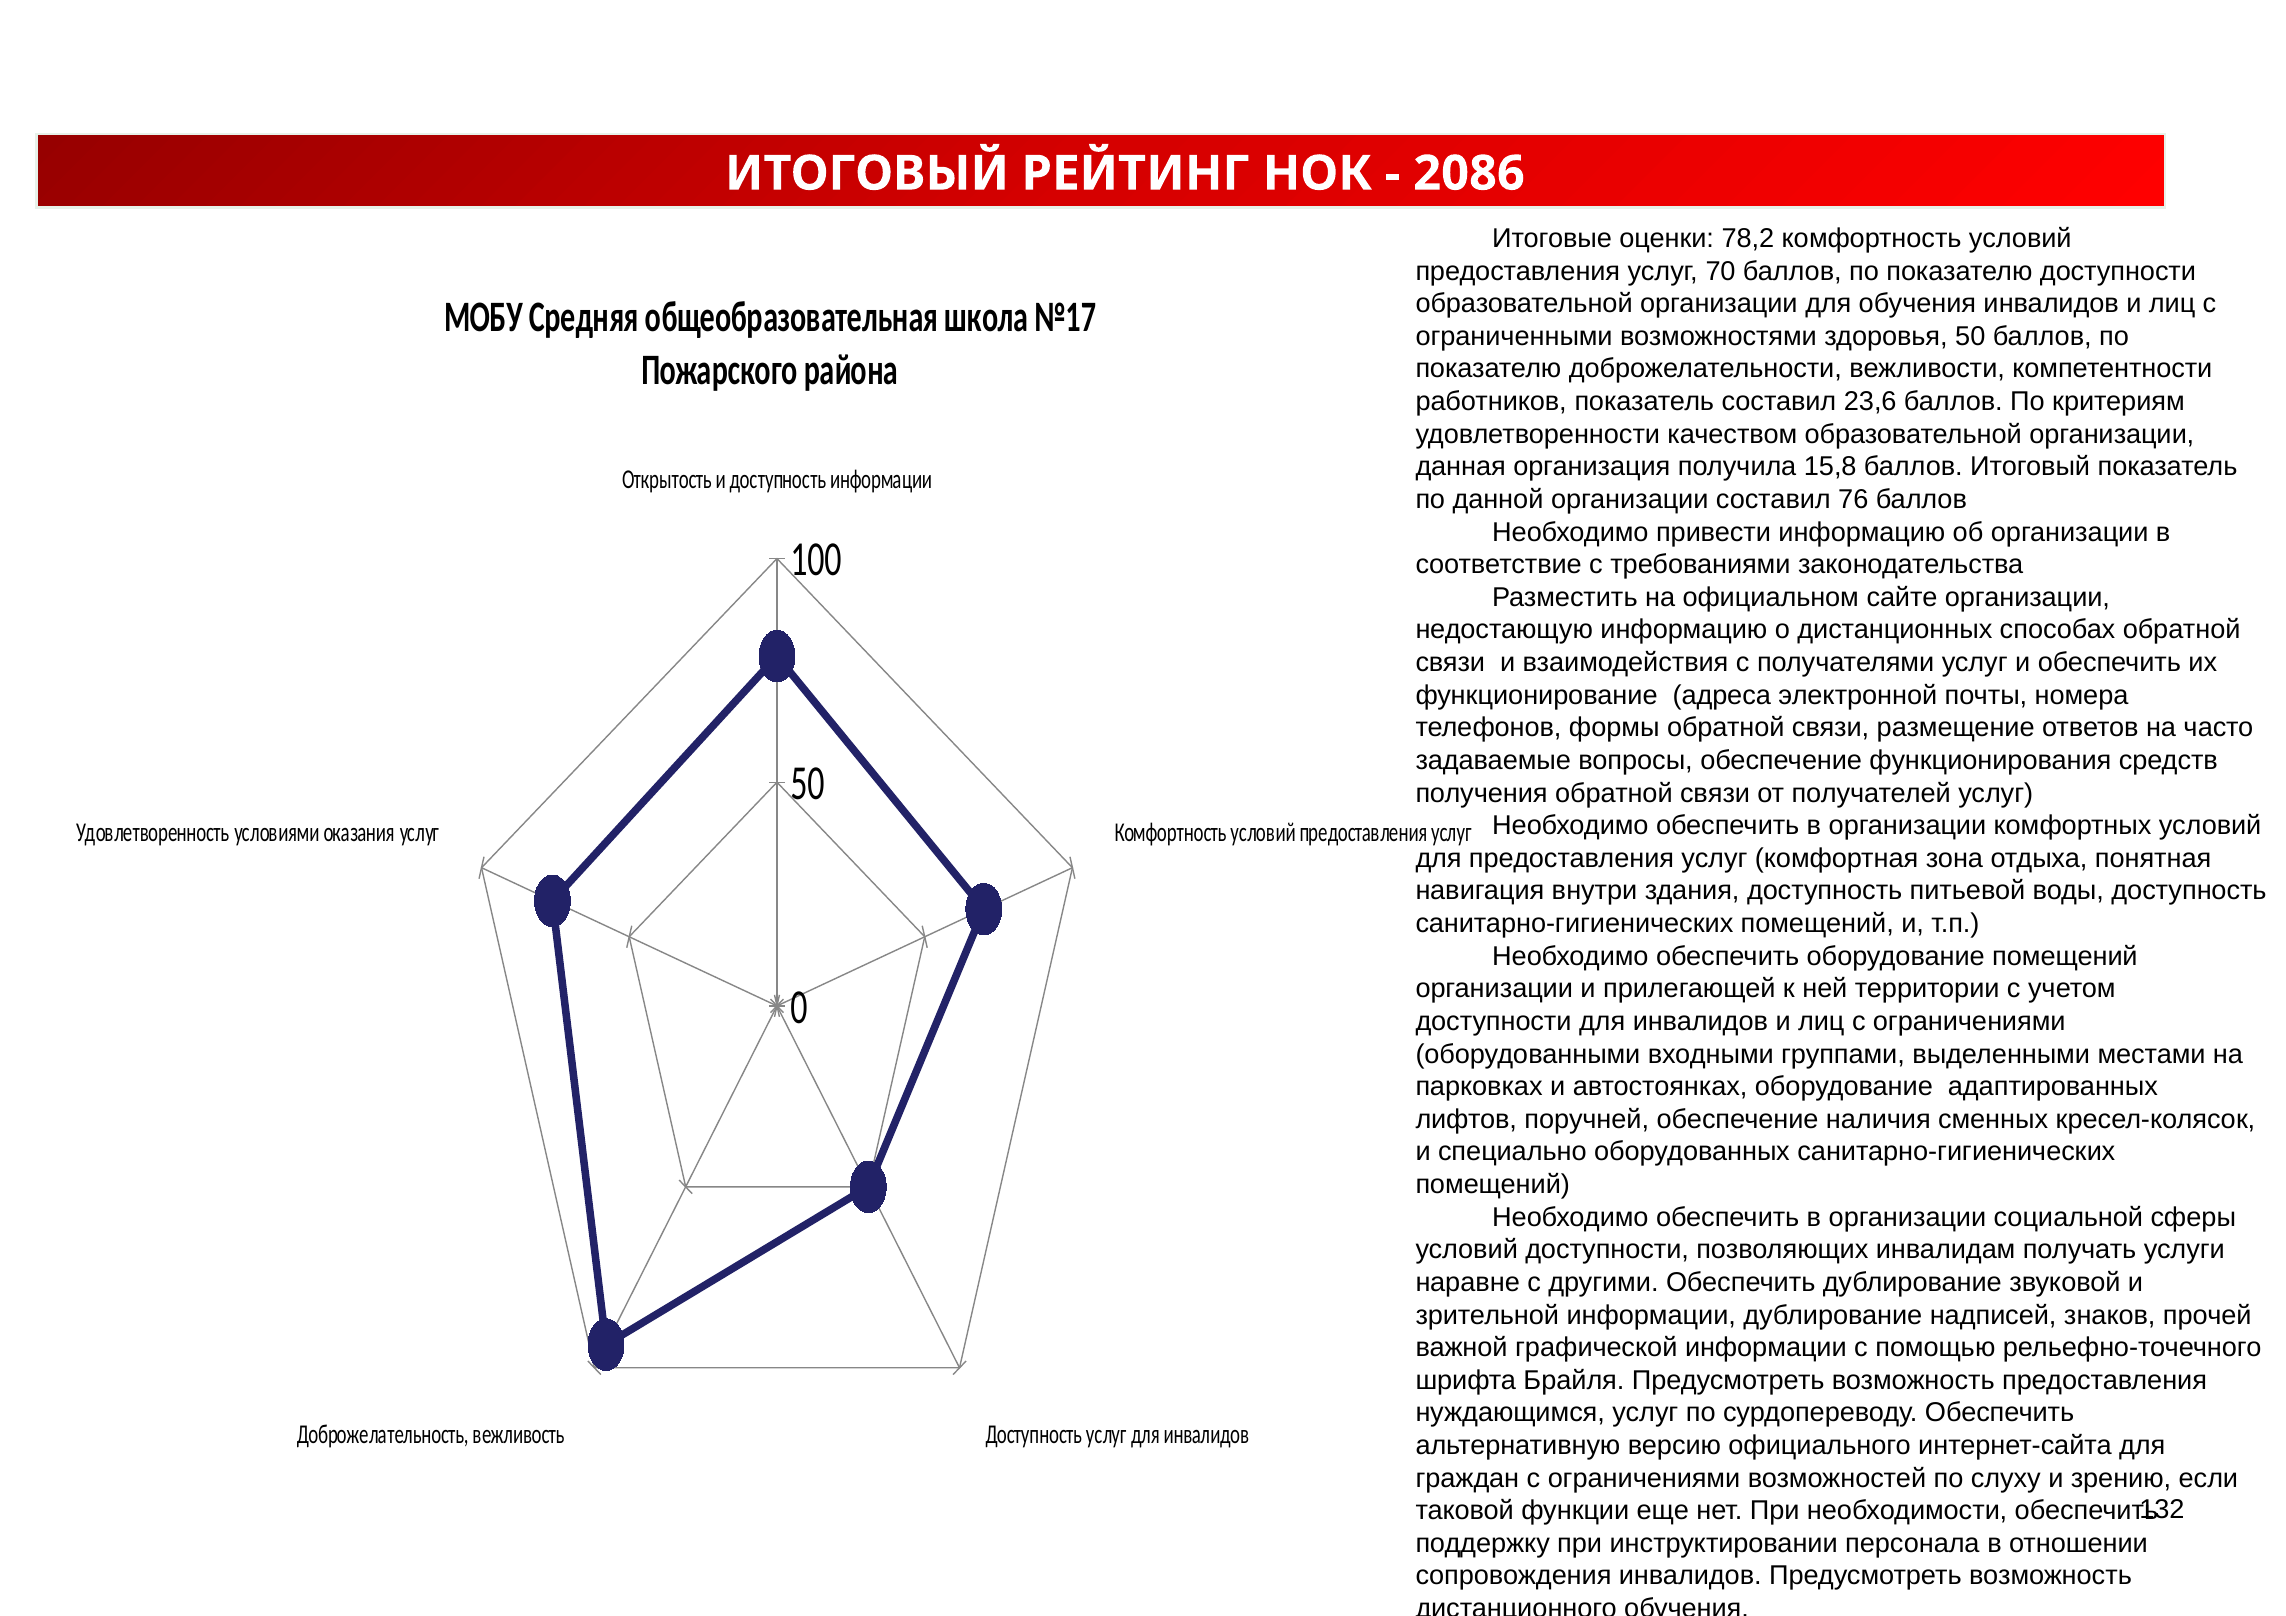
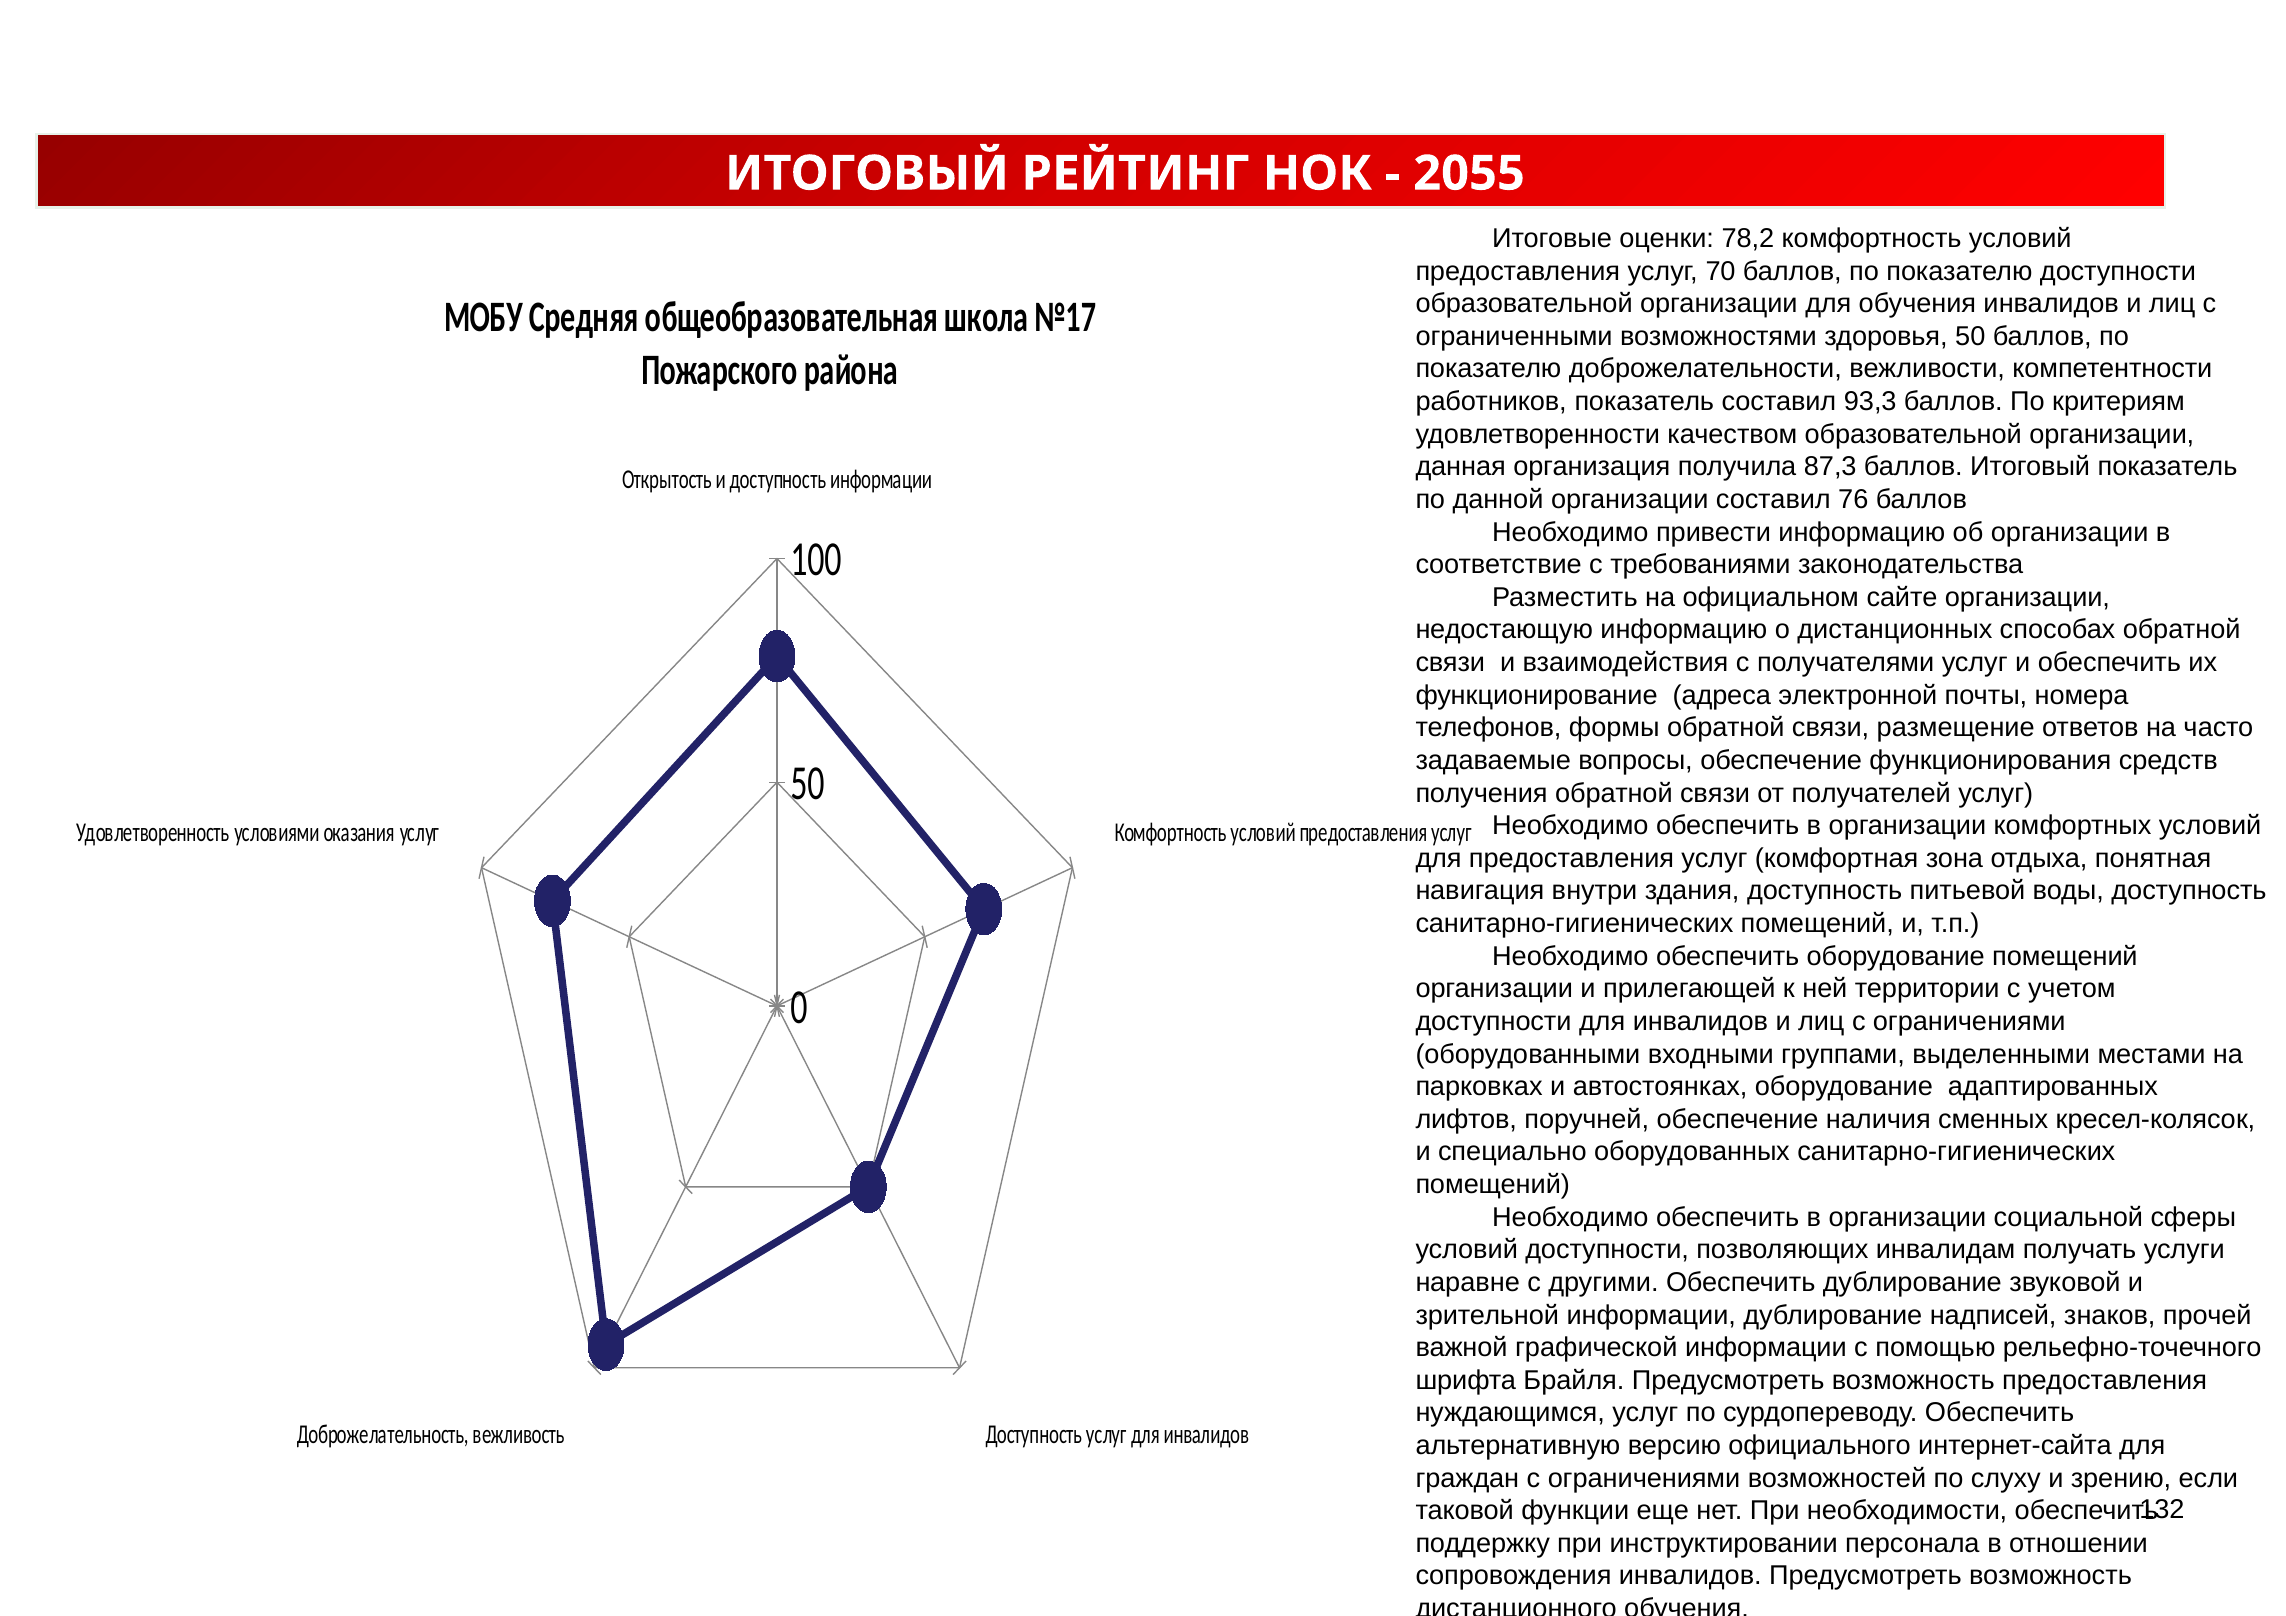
2086: 2086 -> 2055
23,6: 23,6 -> 93,3
15,8: 15,8 -> 87,3
